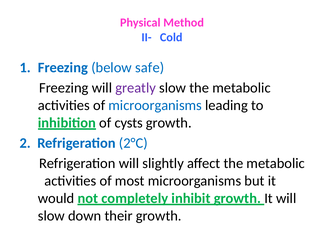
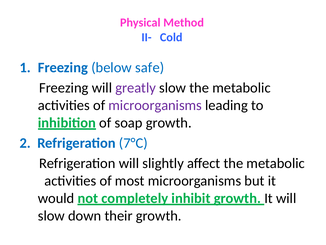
microorganisms at (155, 105) colour: blue -> purple
cysts: cysts -> soap
2°C: 2°C -> 7°C
